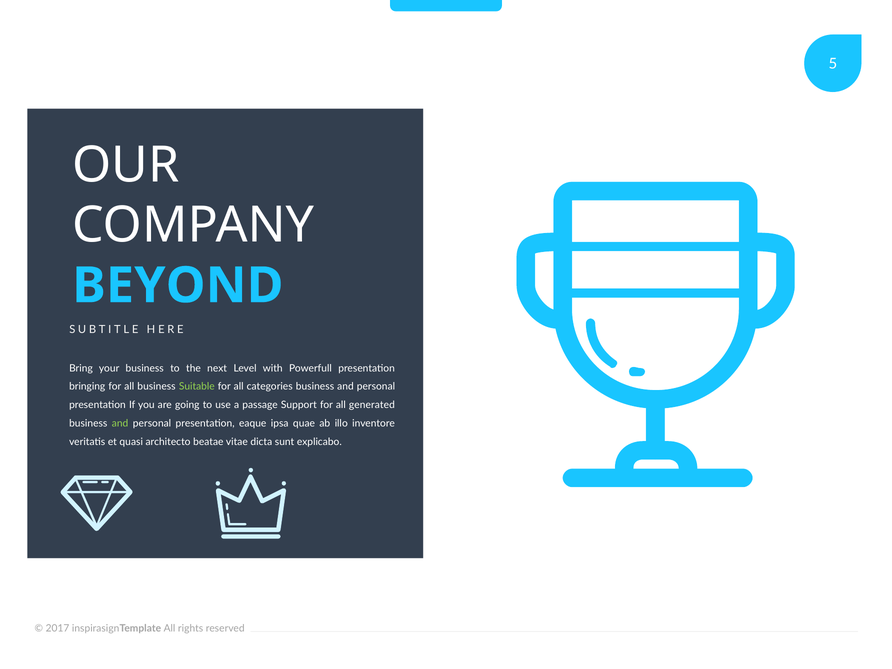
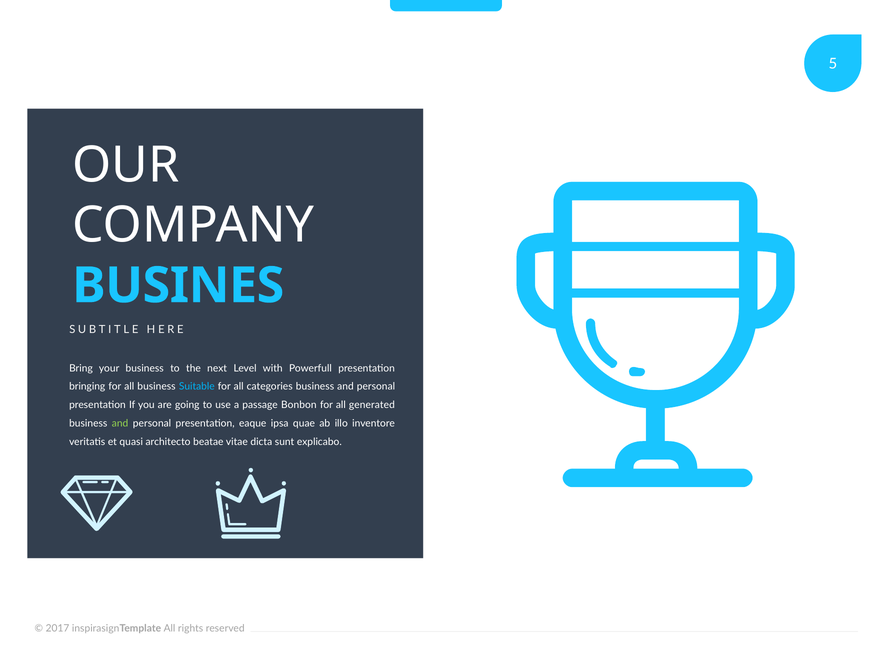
BEYOND: BEYOND -> BUSINES
Suitable colour: light green -> light blue
Support: Support -> Bonbon
